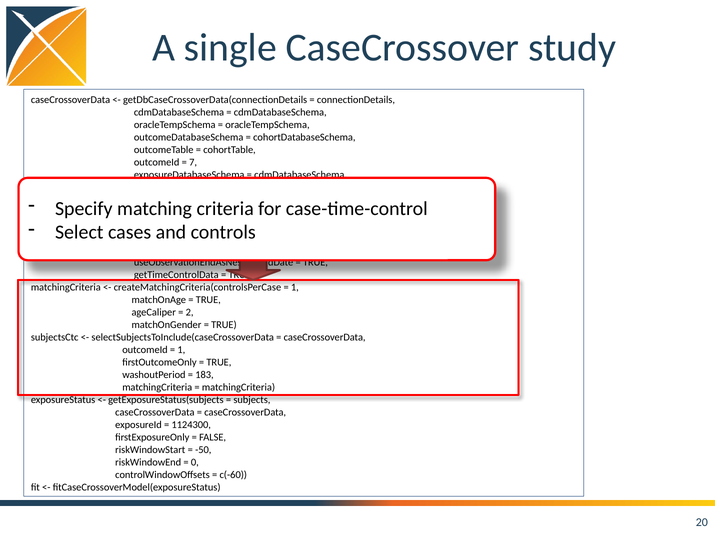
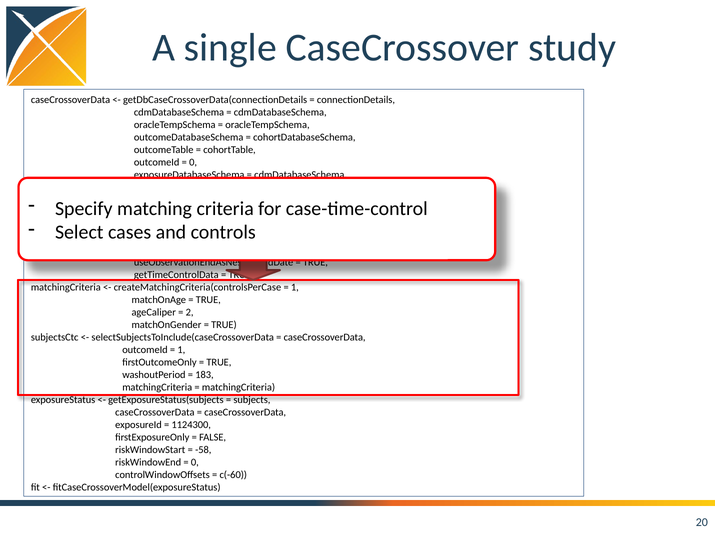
7 at (193, 162): 7 -> 0
-50: -50 -> -58
